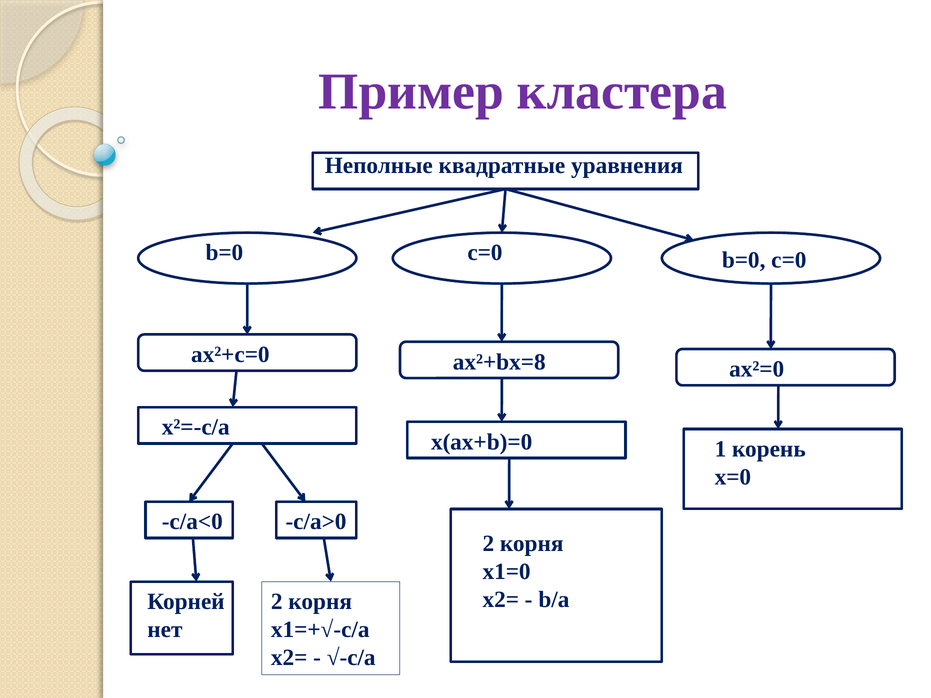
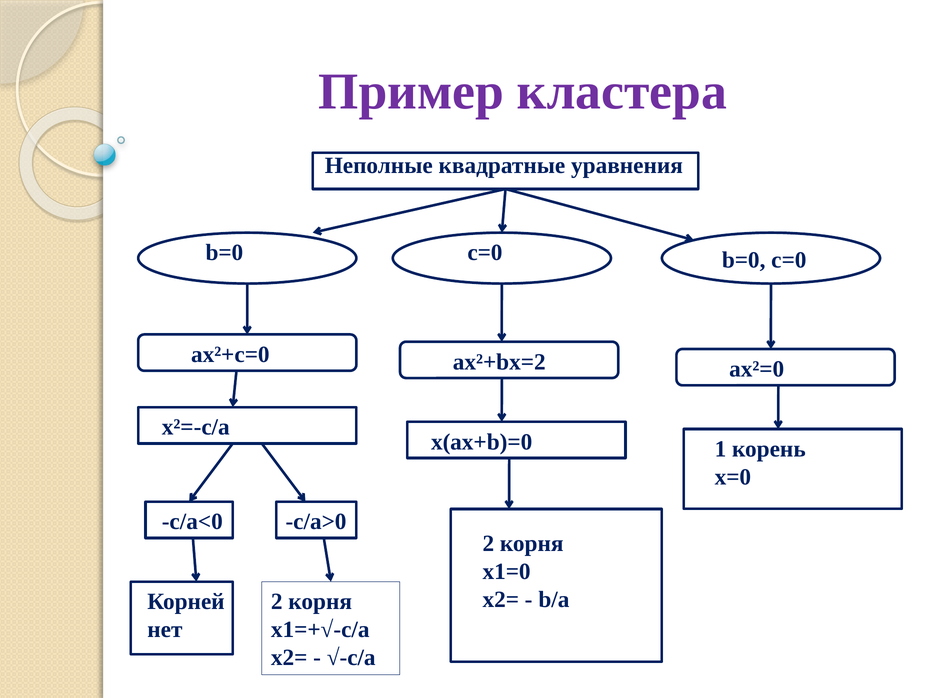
ax²+bx=8: ax²+bx=8 -> ax²+bx=2
